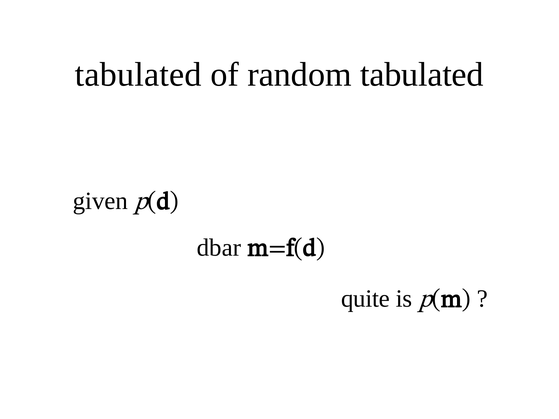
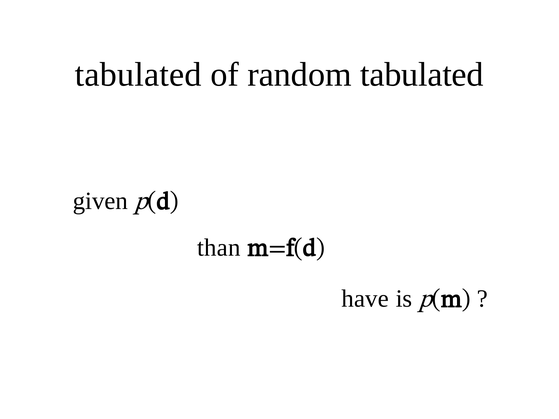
dbar: dbar -> than
quite: quite -> have
